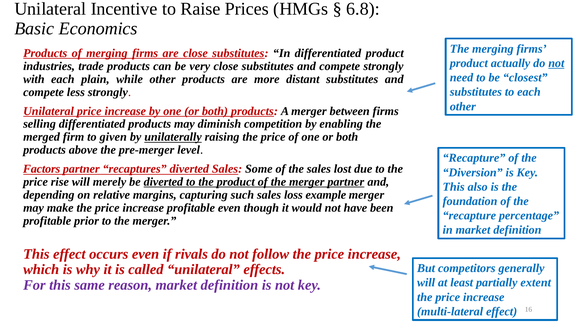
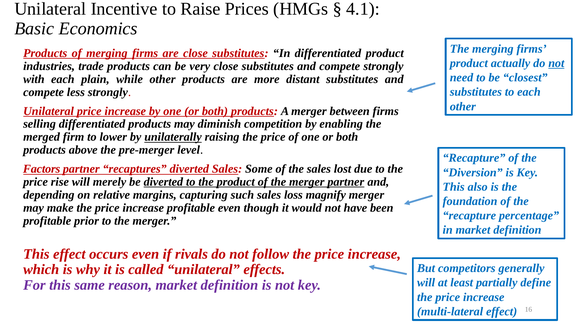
6.8: 6.8 -> 4.1
given: given -> lower
example: example -> magnify
extent: extent -> define
